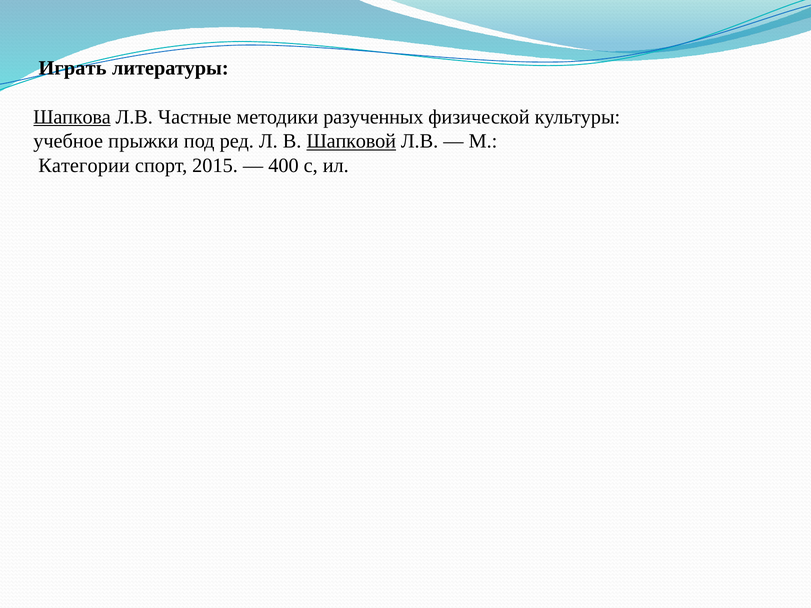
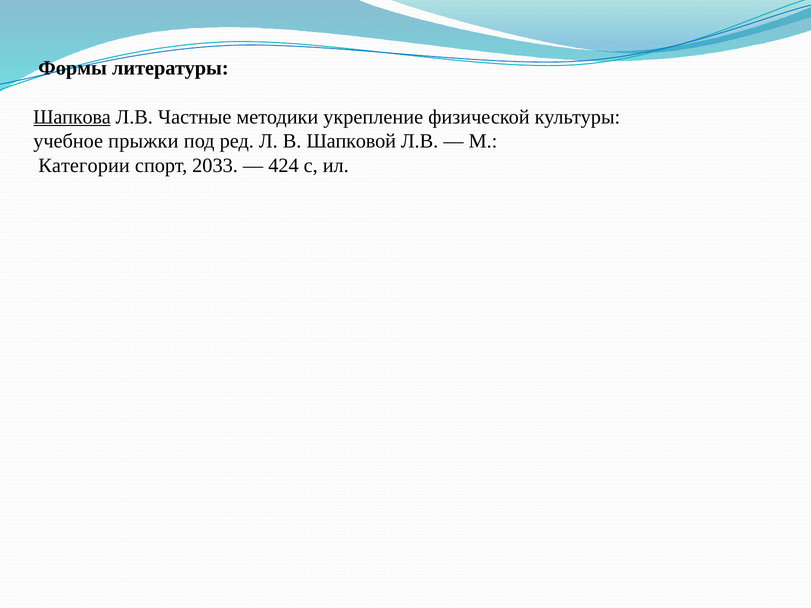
Играть: Играть -> Формы
разученных: разученных -> укрепление
Шапковой underline: present -> none
2015: 2015 -> 2033
400: 400 -> 424
